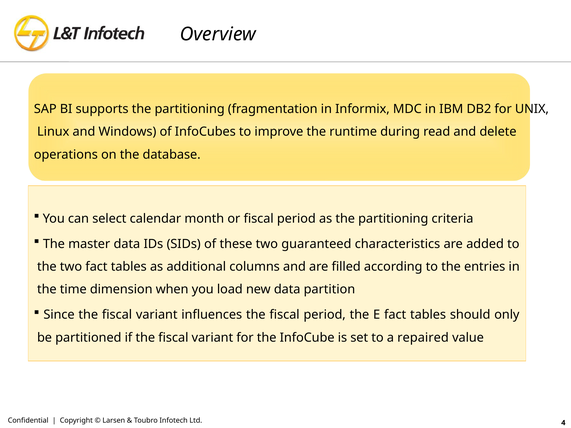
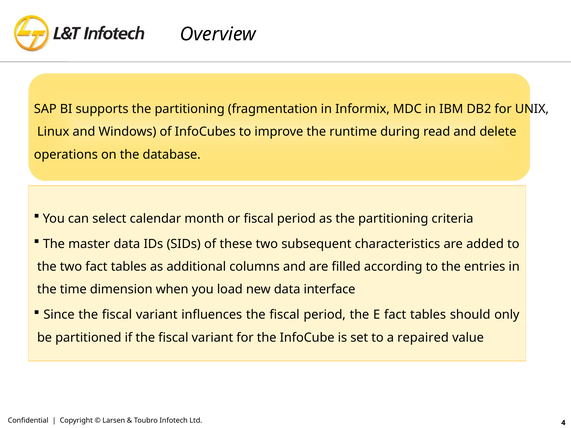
guaranteed: guaranteed -> subsequent
partition: partition -> interface
